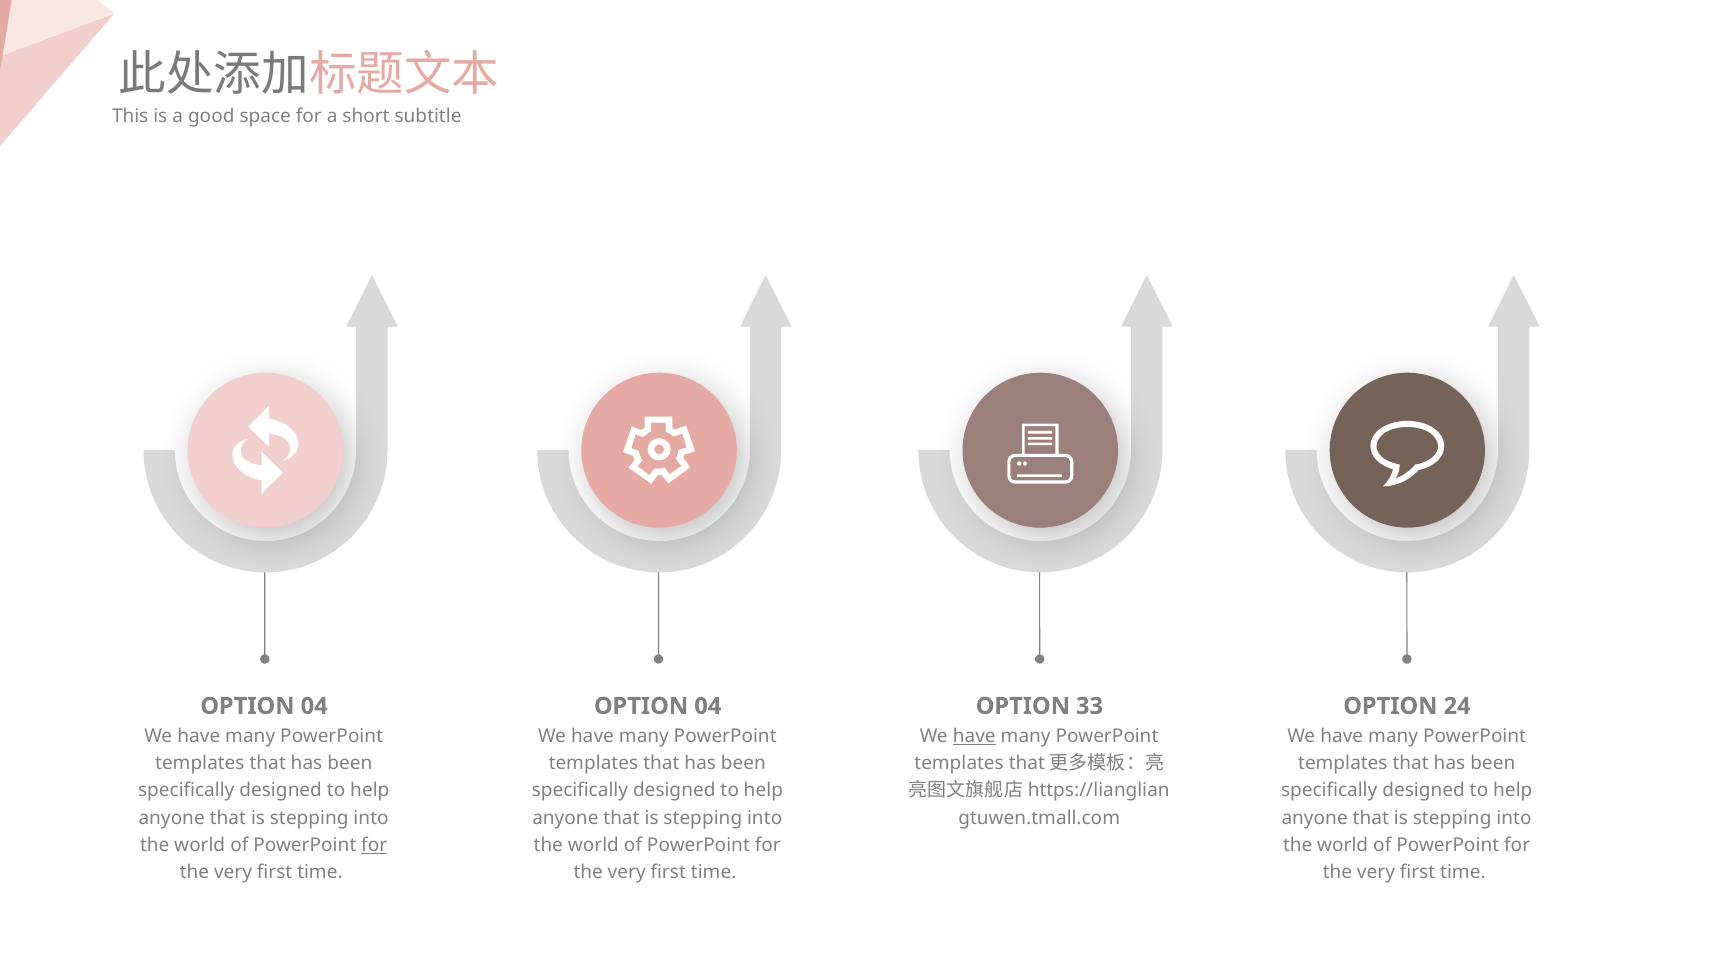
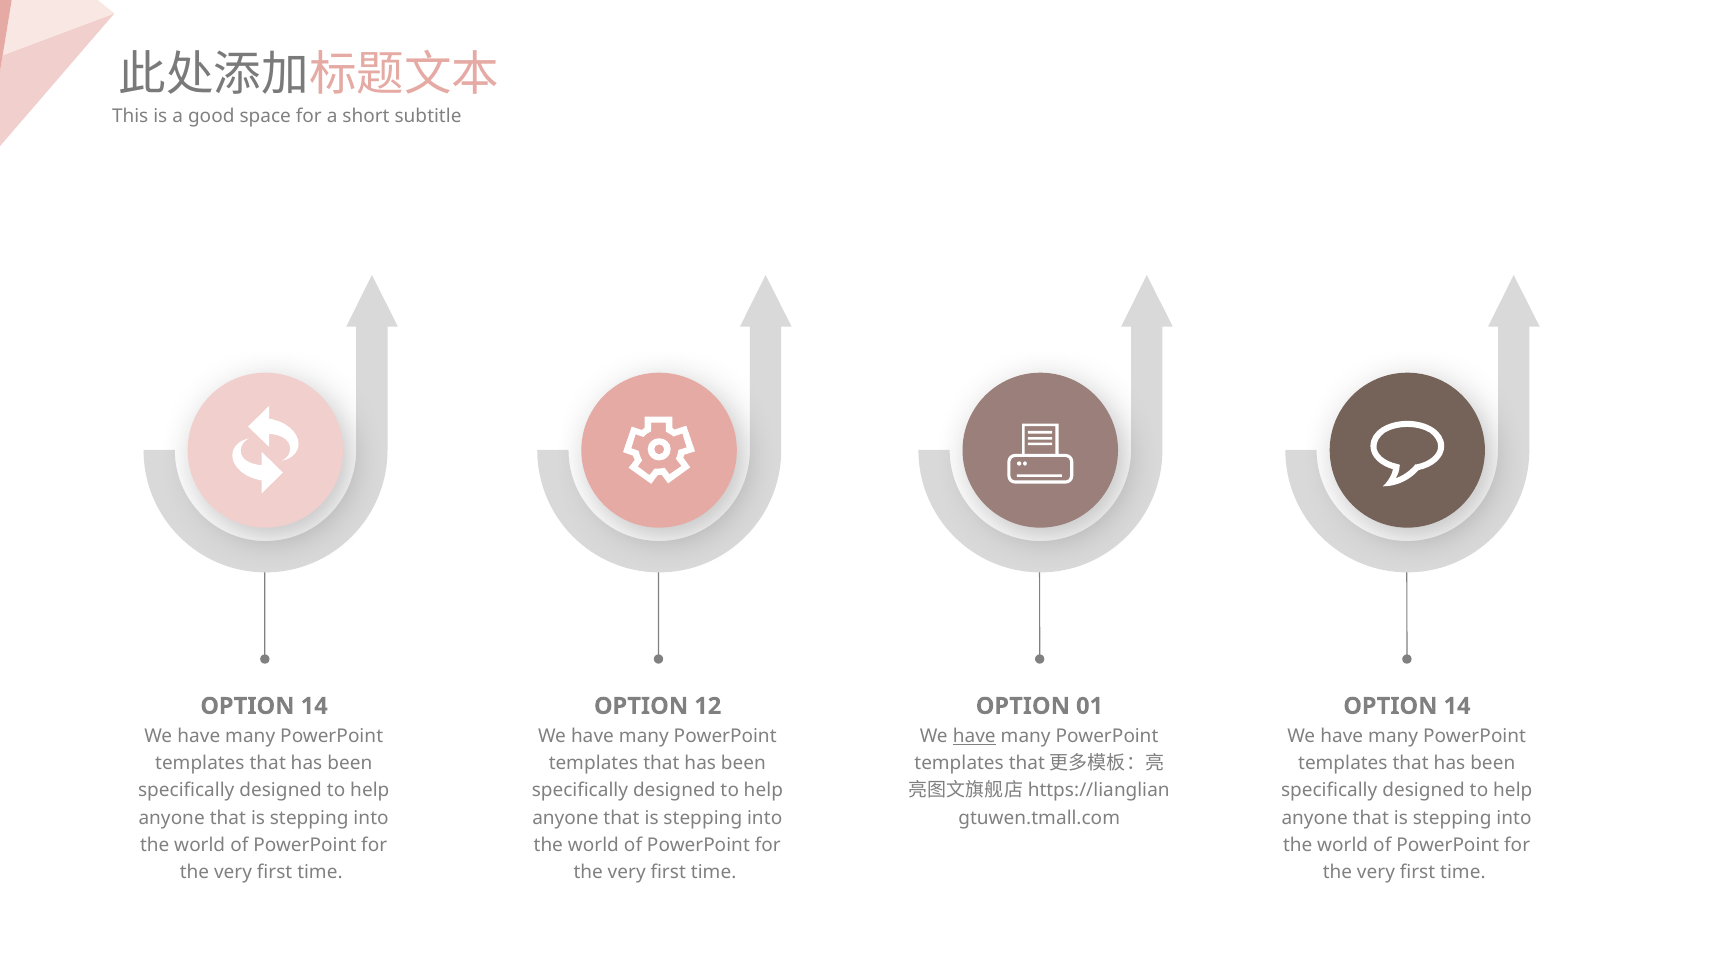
04 at (314, 706): 04 -> 14
04 at (708, 706): 04 -> 12
33: 33 -> 01
24 at (1457, 706): 24 -> 14
for at (374, 845) underline: present -> none
